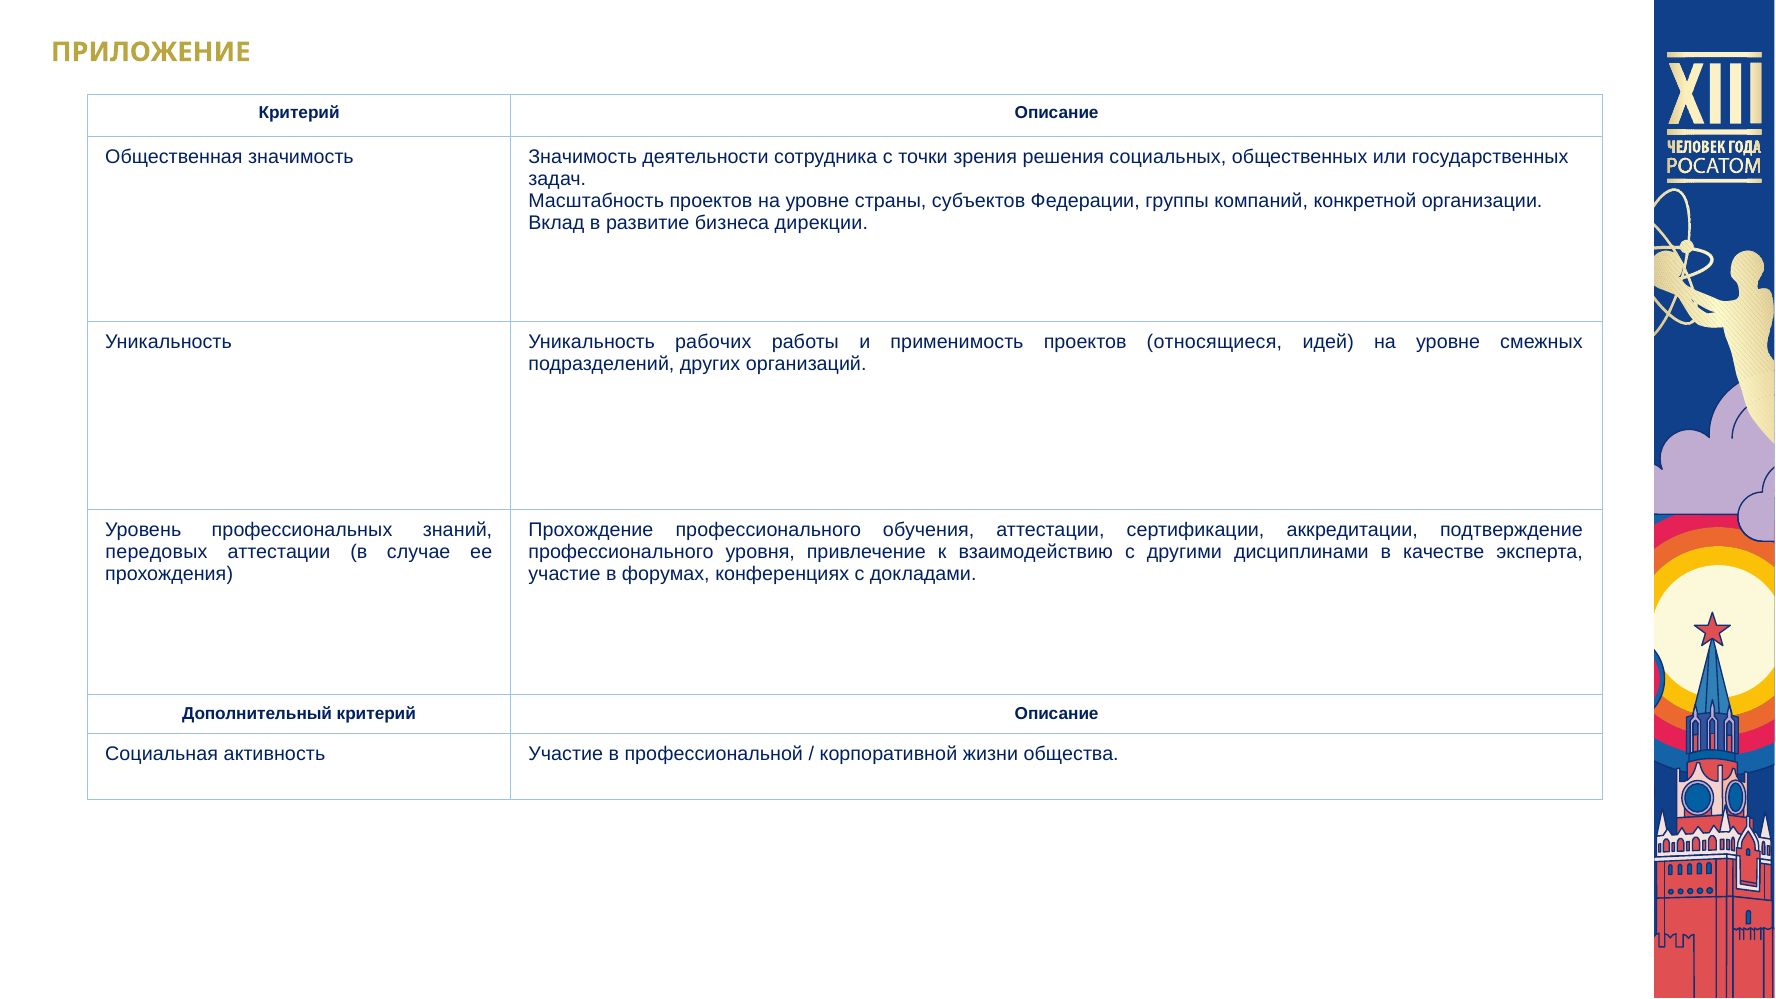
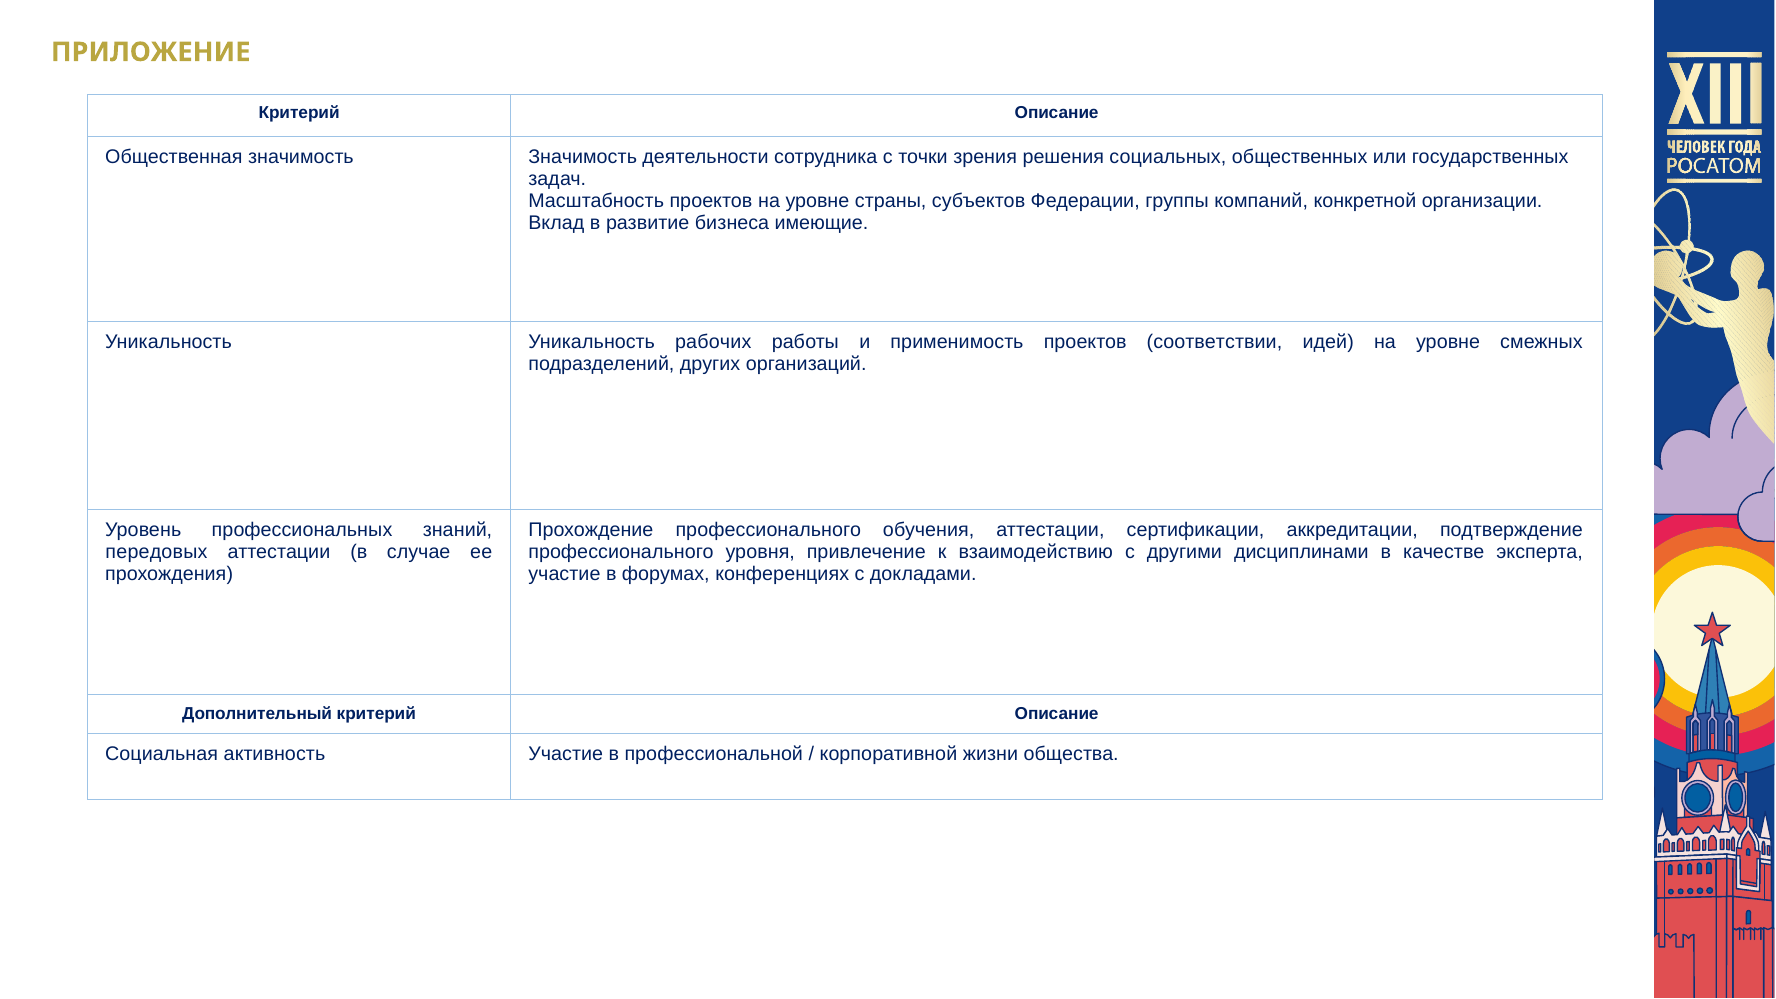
дирекции: дирекции -> имеющие
относящиеся: относящиеся -> соответствии
